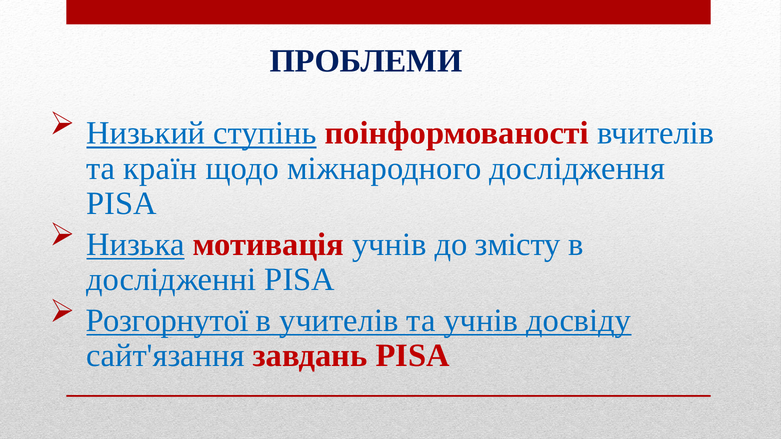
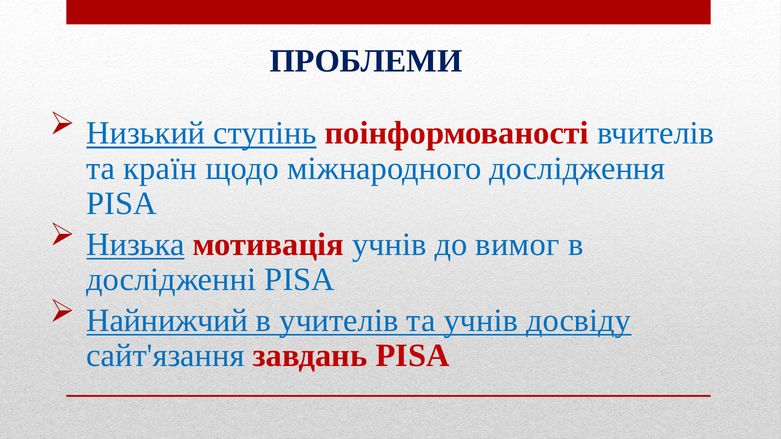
змісту: змісту -> вимог
Розгорнутої: Розгорнутої -> Найнижчий
